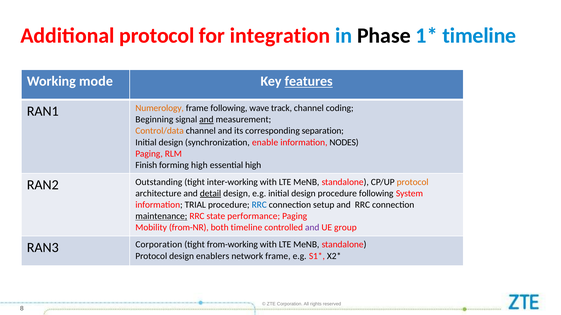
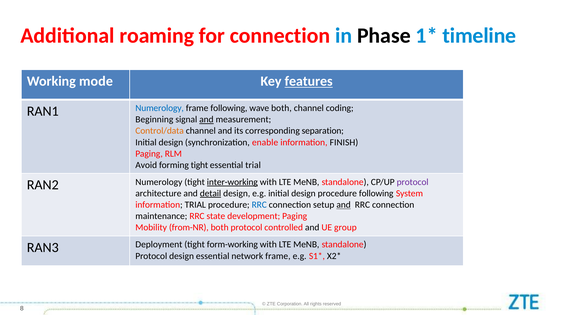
Additional protocol: protocol -> roaming
for integration: integration -> connection
Numerology at (160, 108) colour: orange -> blue
wave track: track -> both
NODES: NODES -> FINISH
Finish: Finish -> Avoid
forming high: high -> tight
essential high: high -> trial
RAN2 Outstanding: Outstanding -> Numerology
inter-working underline: none -> present
protocol at (413, 182) colour: orange -> purple
and at (344, 205) underline: none -> present
maintenance underline: present -> none
performance: performance -> development
both timeline: timeline -> protocol
and at (312, 228) colour: purple -> black
RAN3 Corporation: Corporation -> Deployment
from-working: from-working -> form-working
design enablers: enablers -> essential
